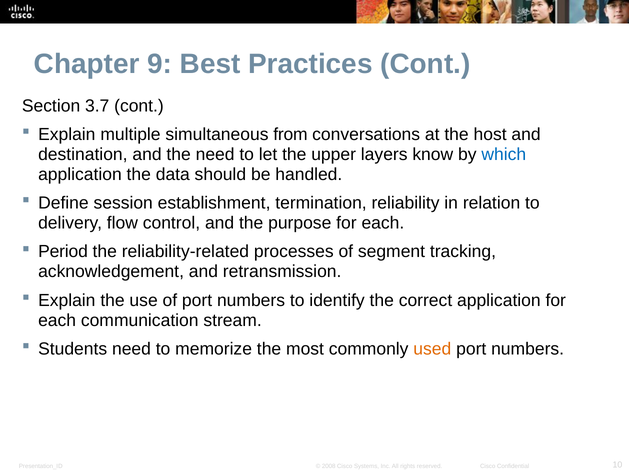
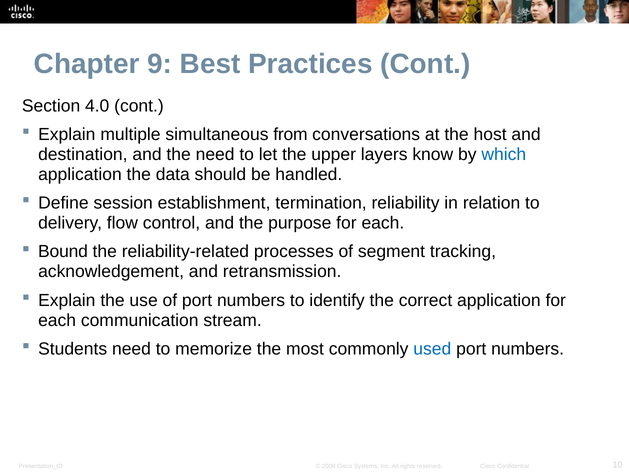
3.7: 3.7 -> 4.0
Period: Period -> Bound
used colour: orange -> blue
